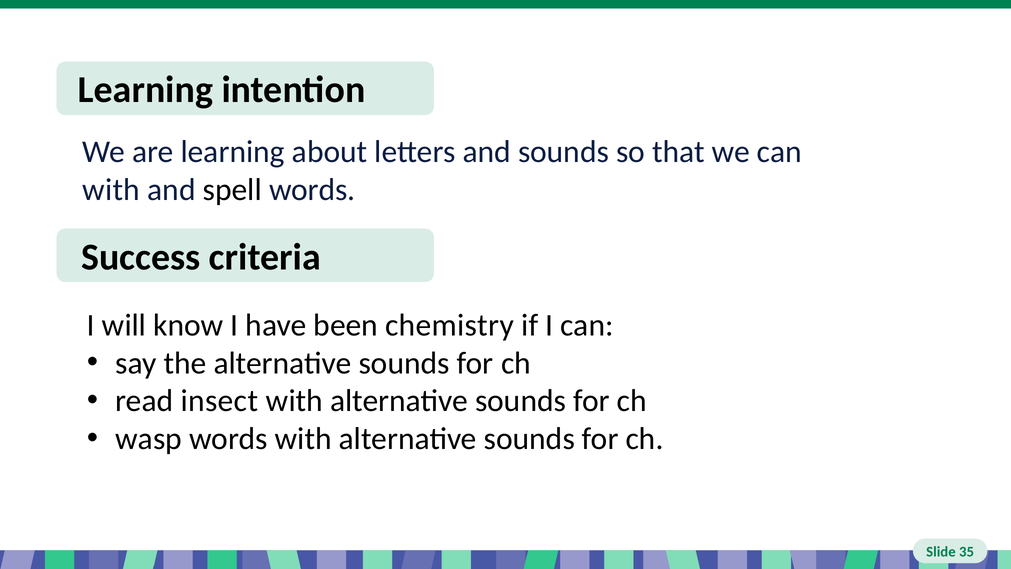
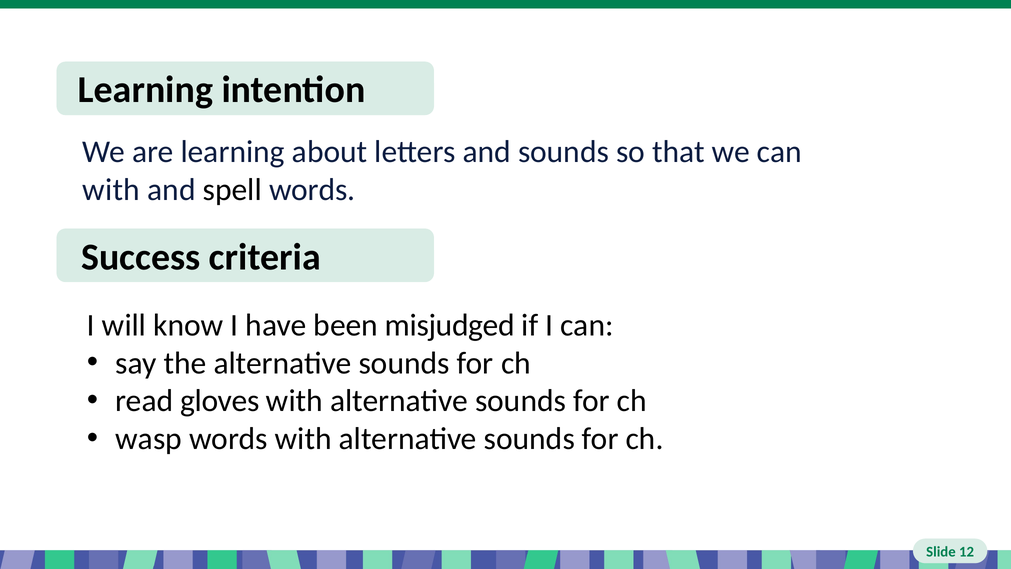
chemistry: chemistry -> misjudged
insect: insect -> gloves
35: 35 -> 12
